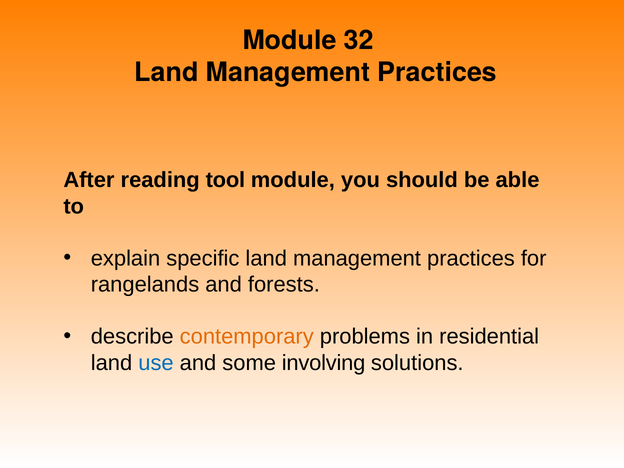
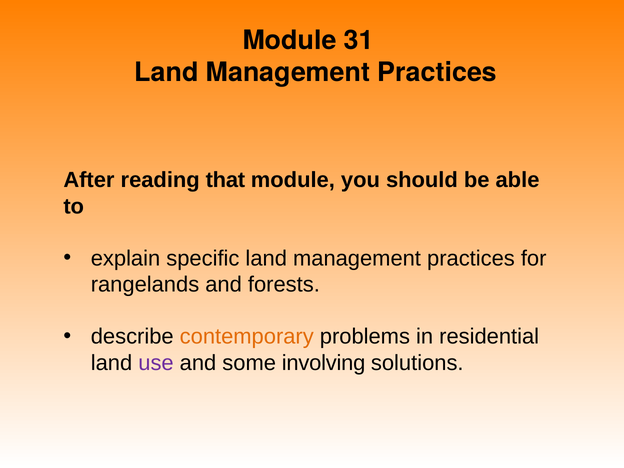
32: 32 -> 31
tool: tool -> that
use colour: blue -> purple
